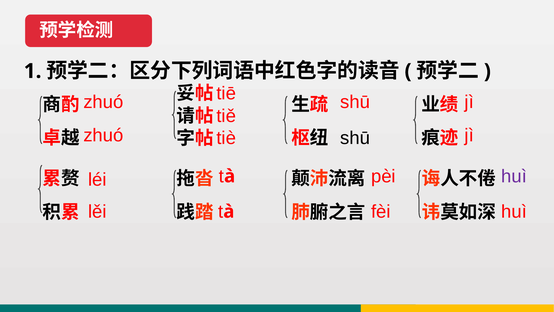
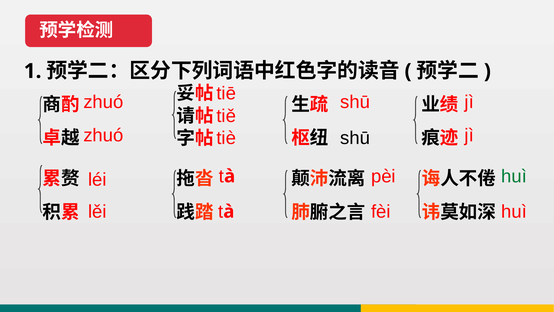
huì at (514, 176) colour: purple -> green
